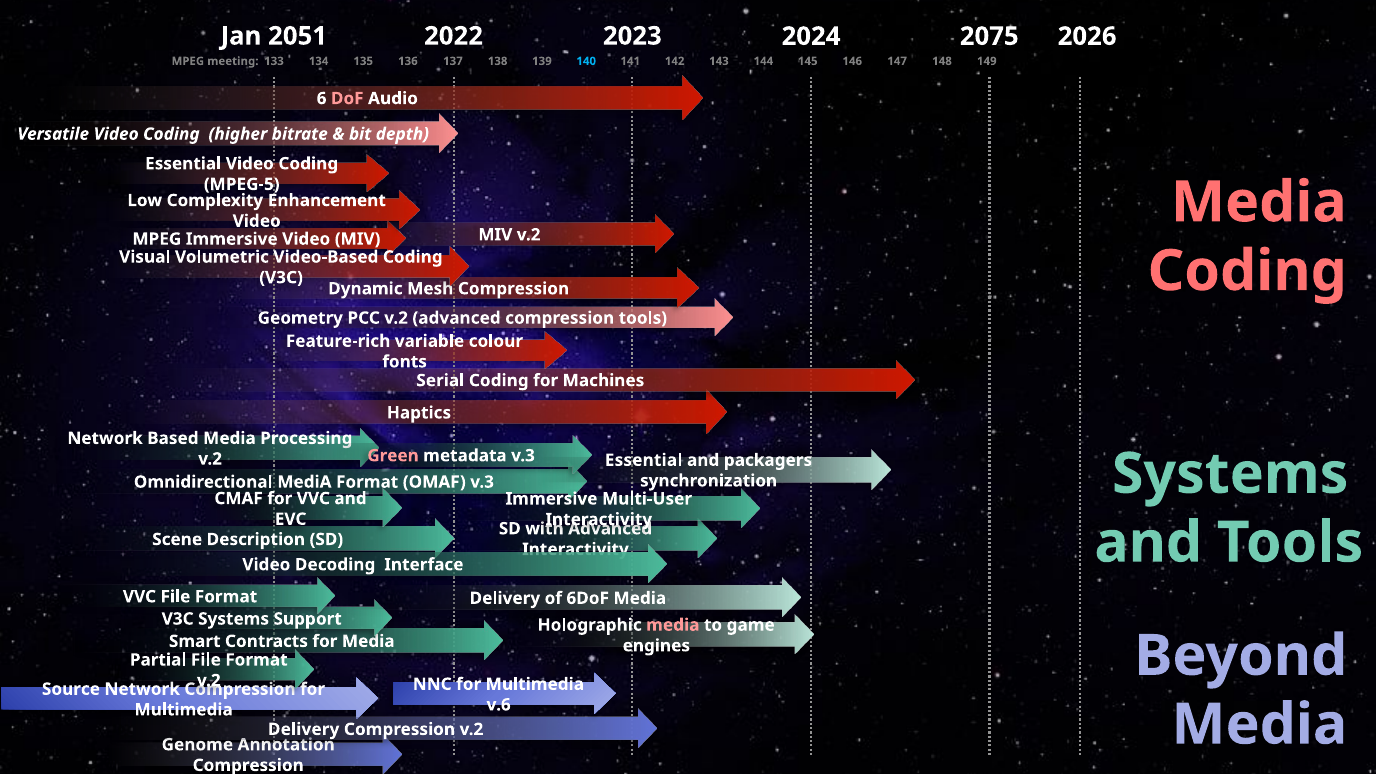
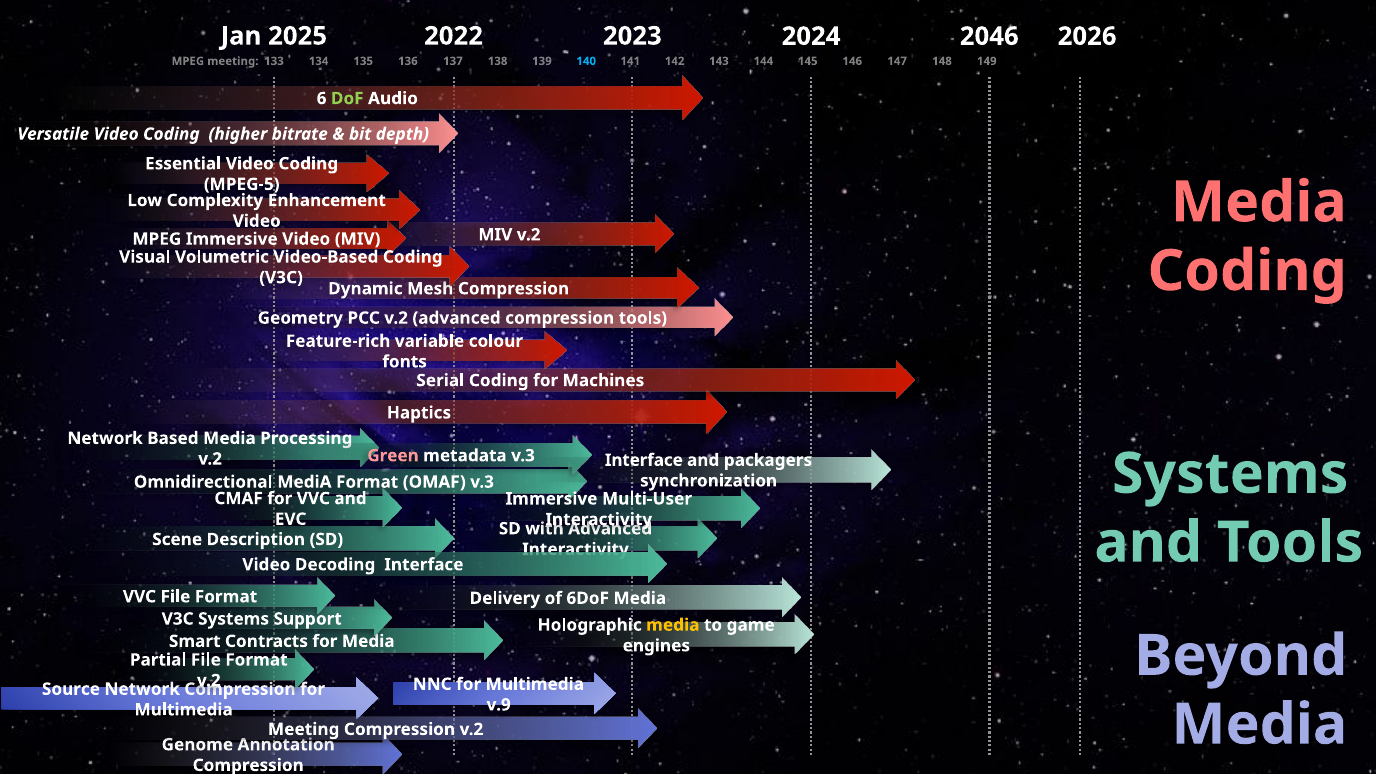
2051: 2051 -> 2025
2075: 2075 -> 2046
DoF colour: pink -> light green
Essential at (644, 460): Essential -> Interface
media at (673, 625) colour: pink -> yellow
v.6: v.6 -> v.9
Delivery at (304, 729): Delivery -> Meeting
